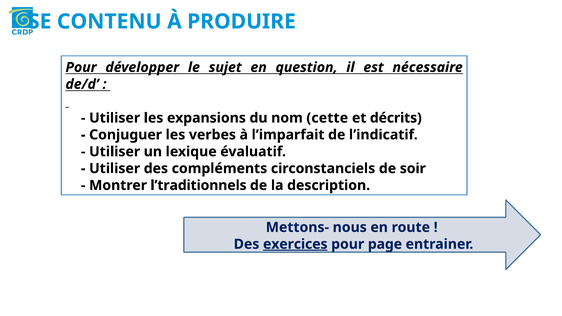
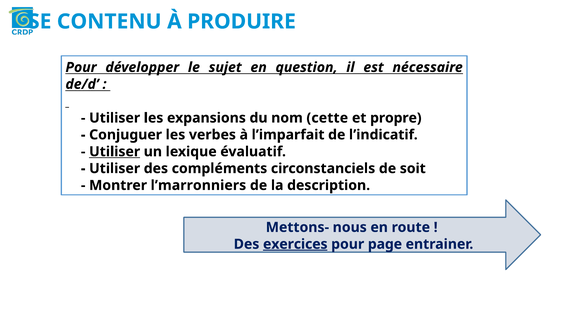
décrits: décrits -> propre
Utiliser at (115, 152) underline: none -> present
soir: soir -> soit
l’traditionnels: l’traditionnels -> l’marronniers
